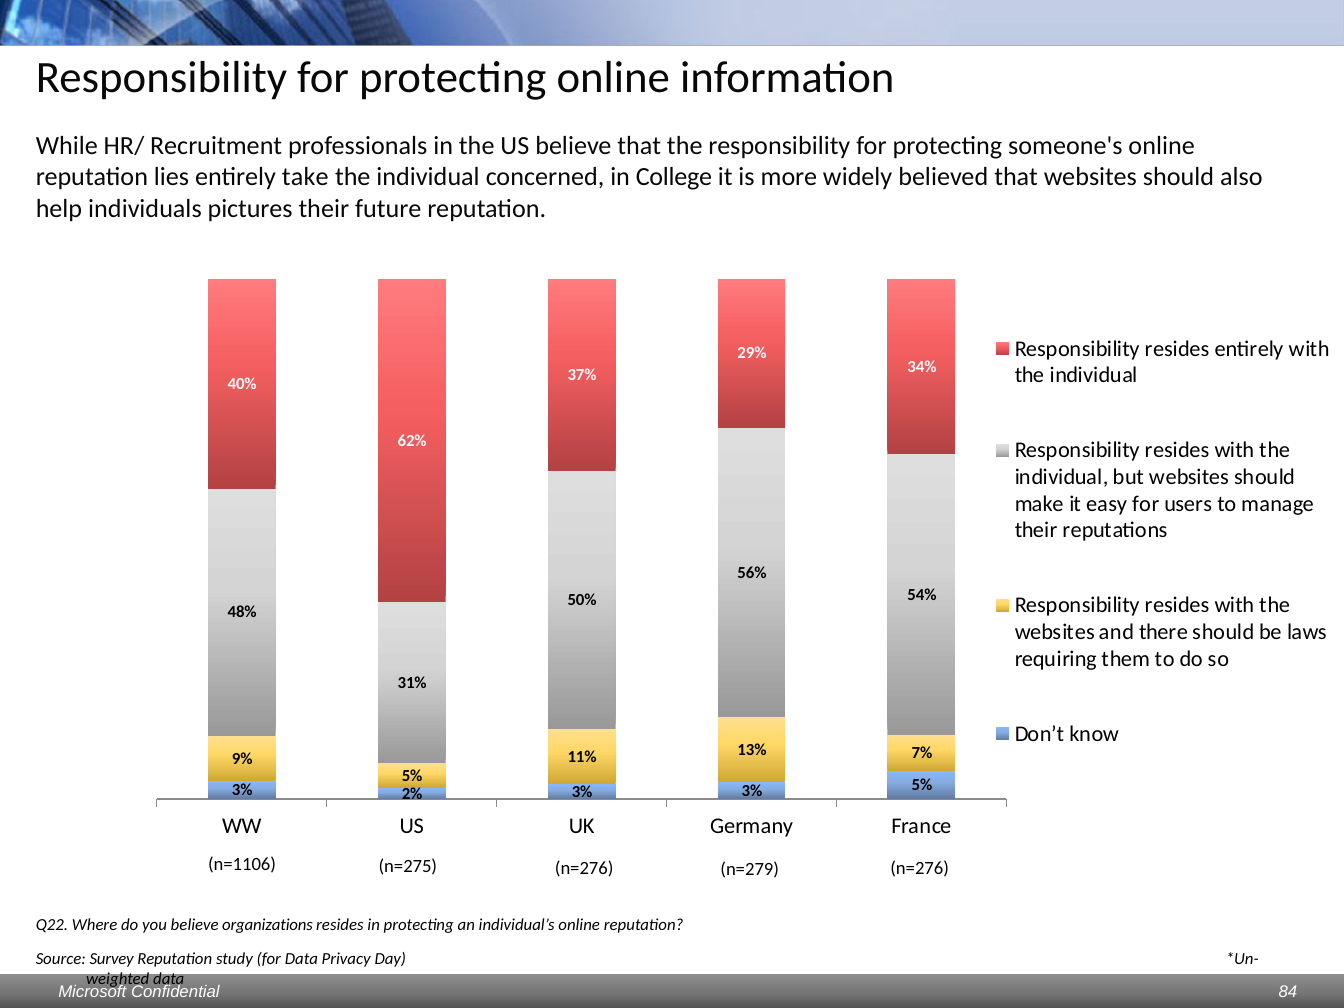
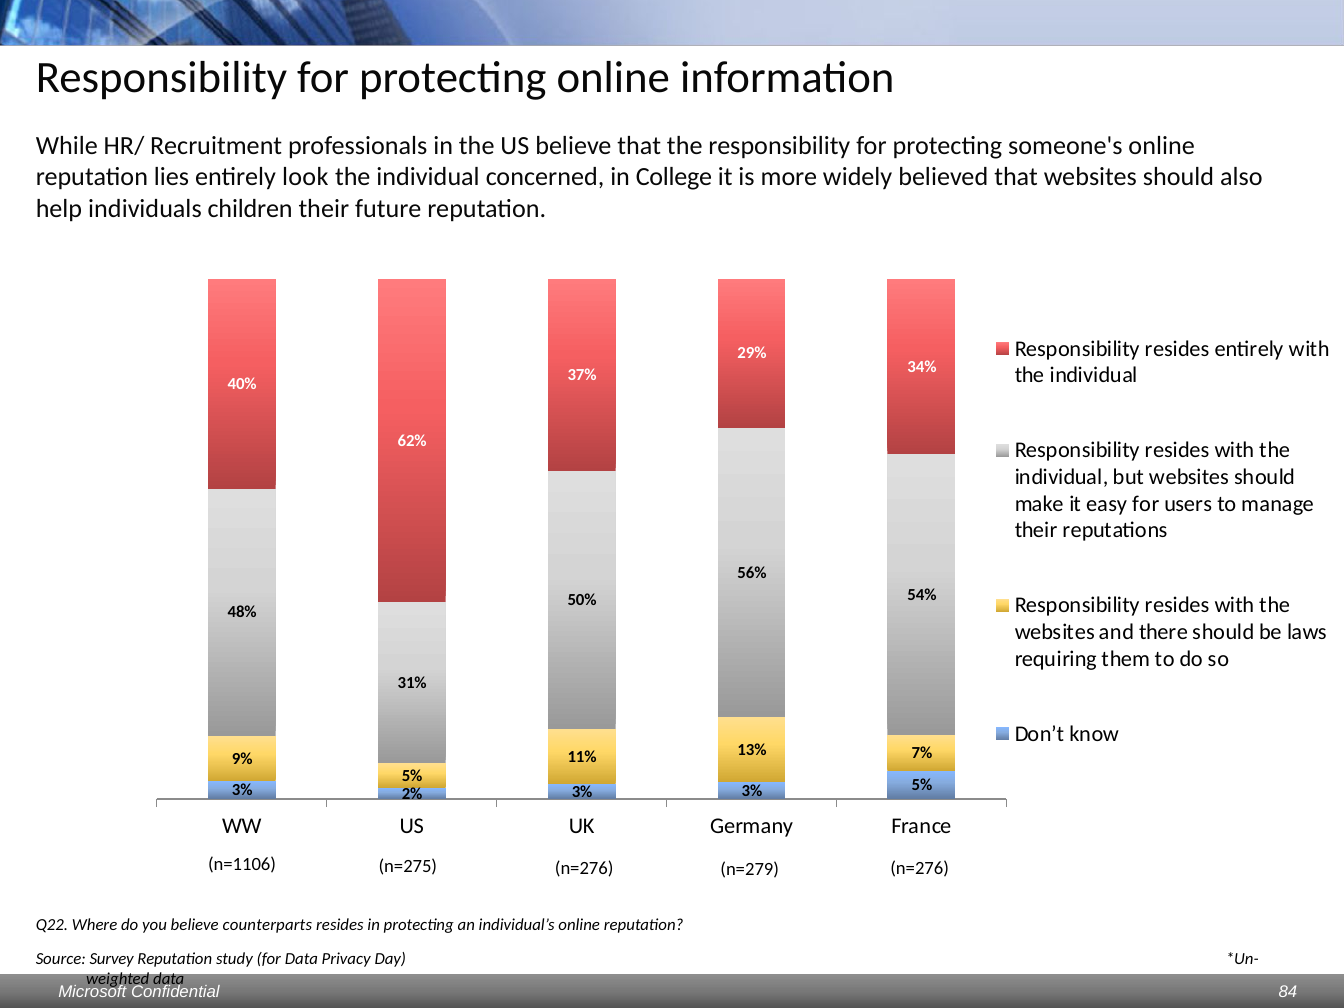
take: take -> look
pictures: pictures -> children
organizations: organizations -> counterparts
